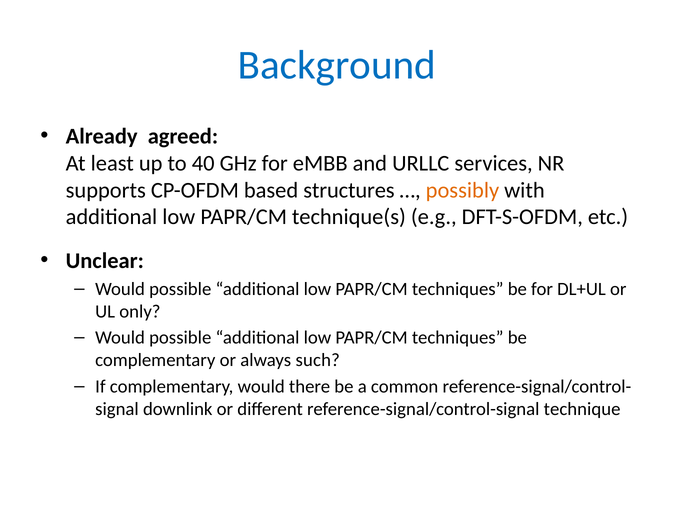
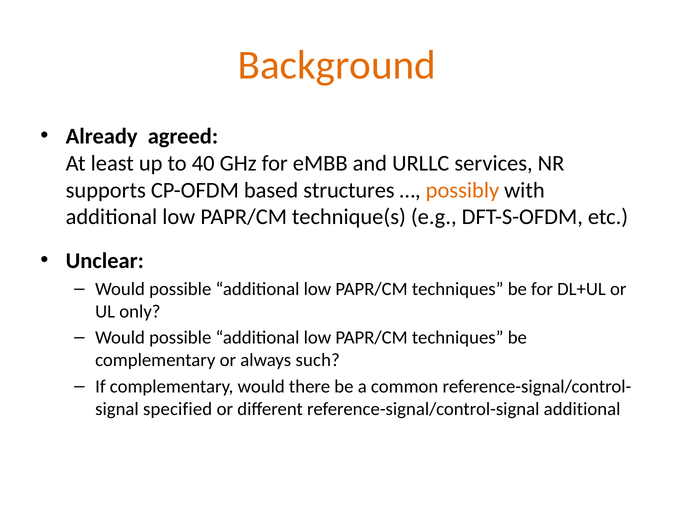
Background colour: blue -> orange
downlink: downlink -> specified
reference-signal/control-signal technique: technique -> additional
